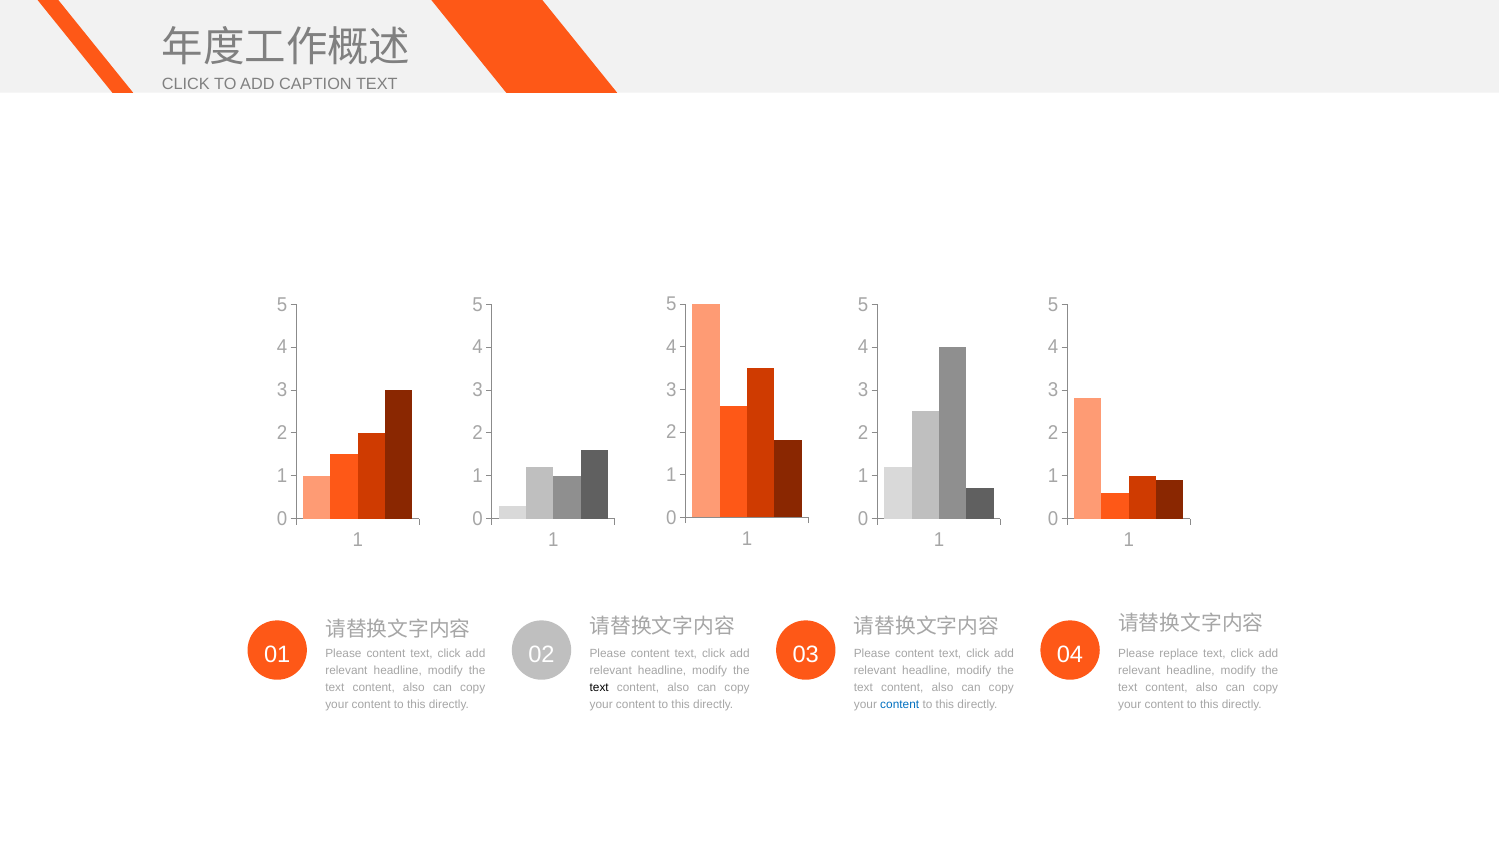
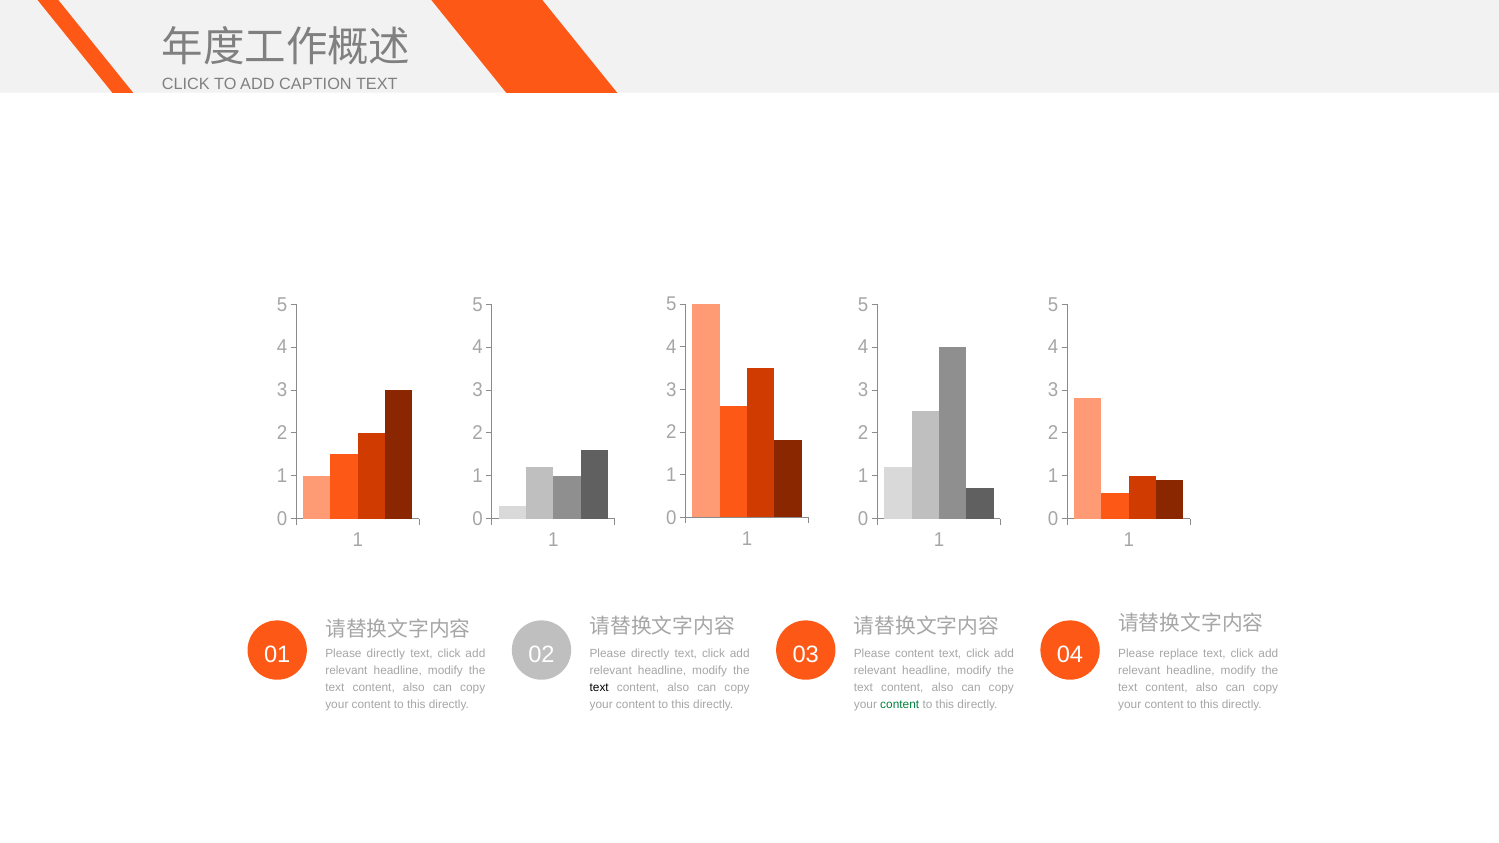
01 Please content: content -> directly
content at (386, 654): content -> directly
content at (900, 705) colour: blue -> green
